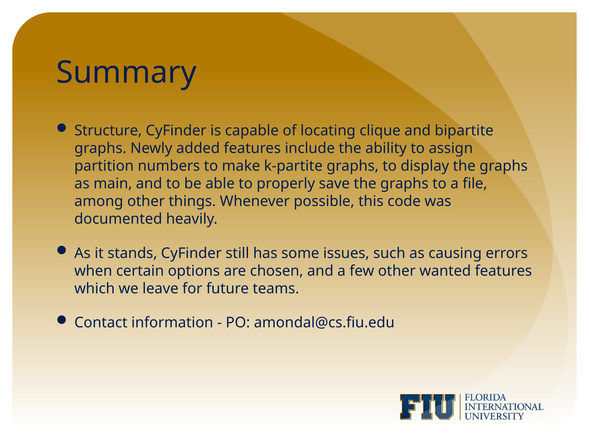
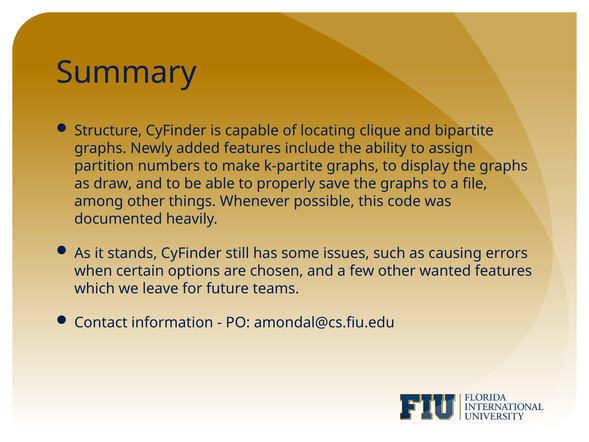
main: main -> draw
